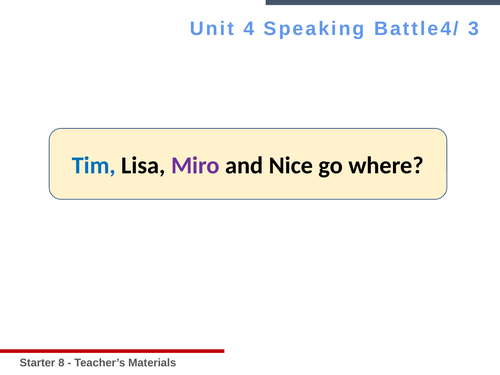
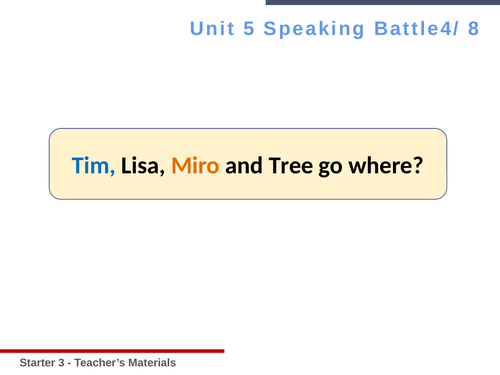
4: 4 -> 5
3: 3 -> 8
Miro colour: purple -> orange
Nice: Nice -> Tree
8: 8 -> 3
